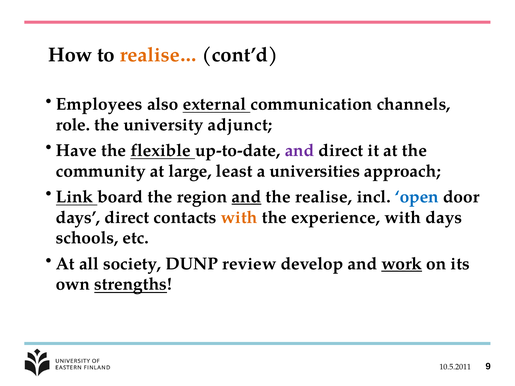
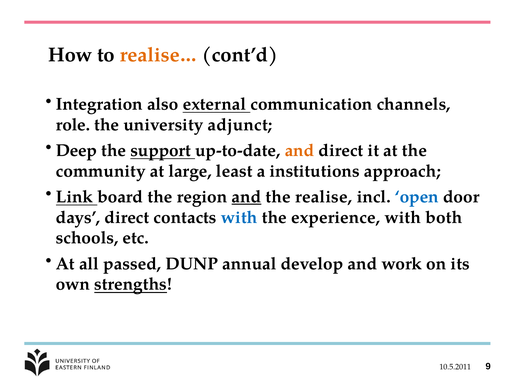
Employees: Employees -> Integration
Have: Have -> Deep
flexible: flexible -> support
and at (300, 151) colour: purple -> orange
universities: universities -> institutions
with at (239, 218) colour: orange -> blue
with days: days -> both
society: society -> passed
review: review -> annual
work underline: present -> none
